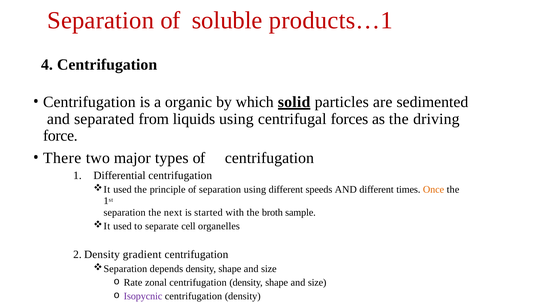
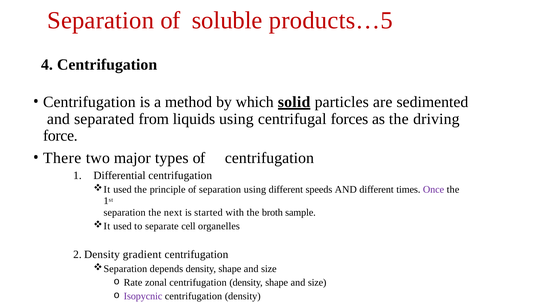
products…1: products…1 -> products…5
organic: organic -> method
Once colour: orange -> purple
